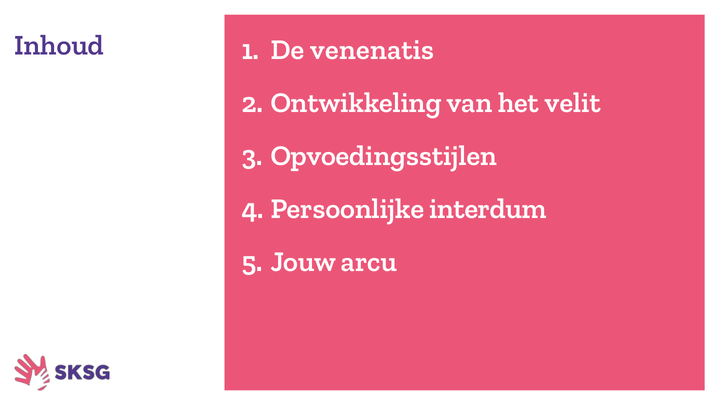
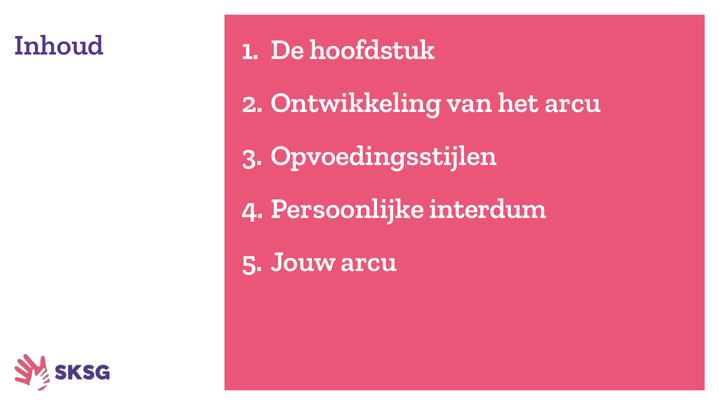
venenatis: venenatis -> hoofdstuk
het velit: velit -> arcu
